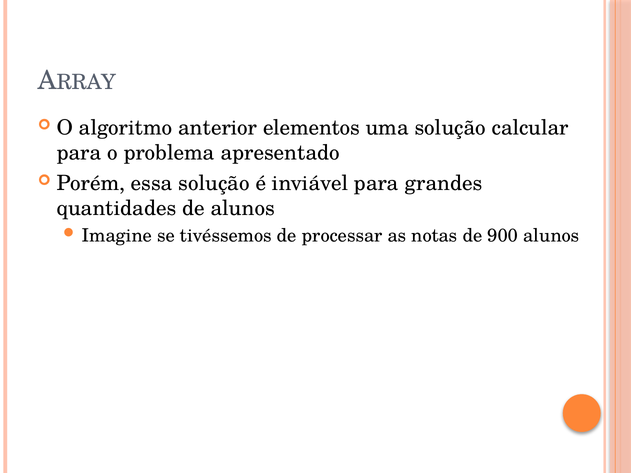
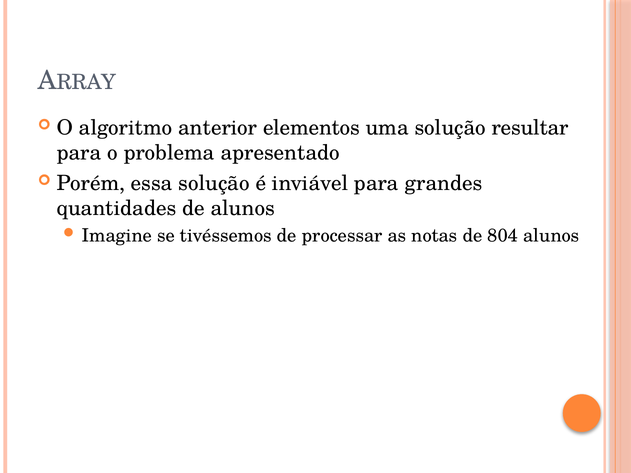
calcular: calcular -> resultar
900: 900 -> 804
